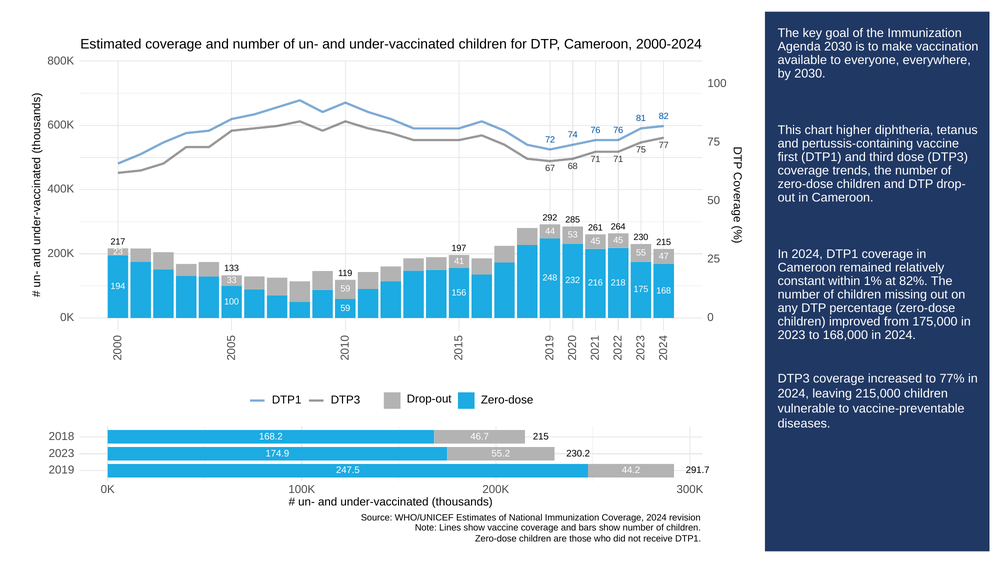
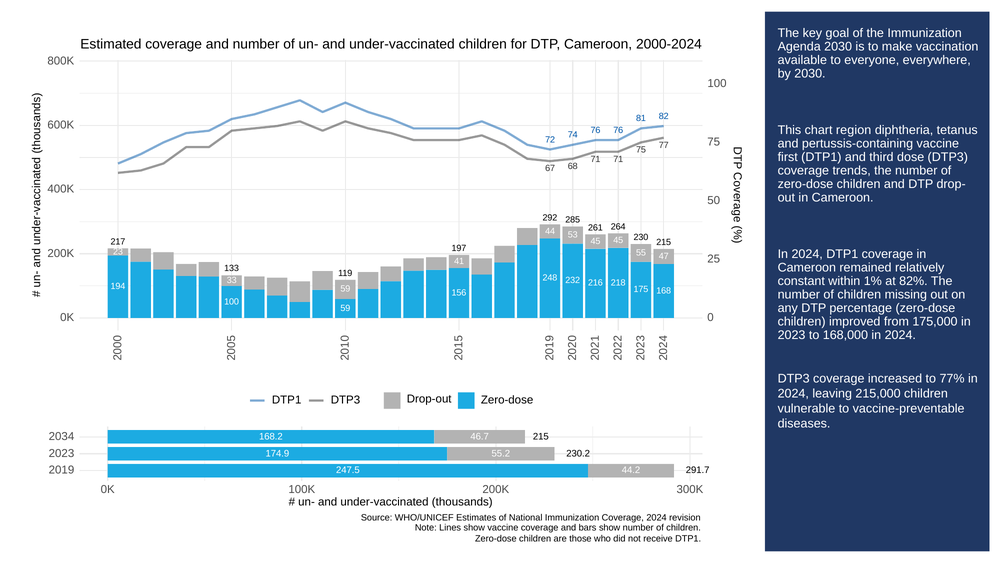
higher: higher -> region
2018: 2018 -> 2034
